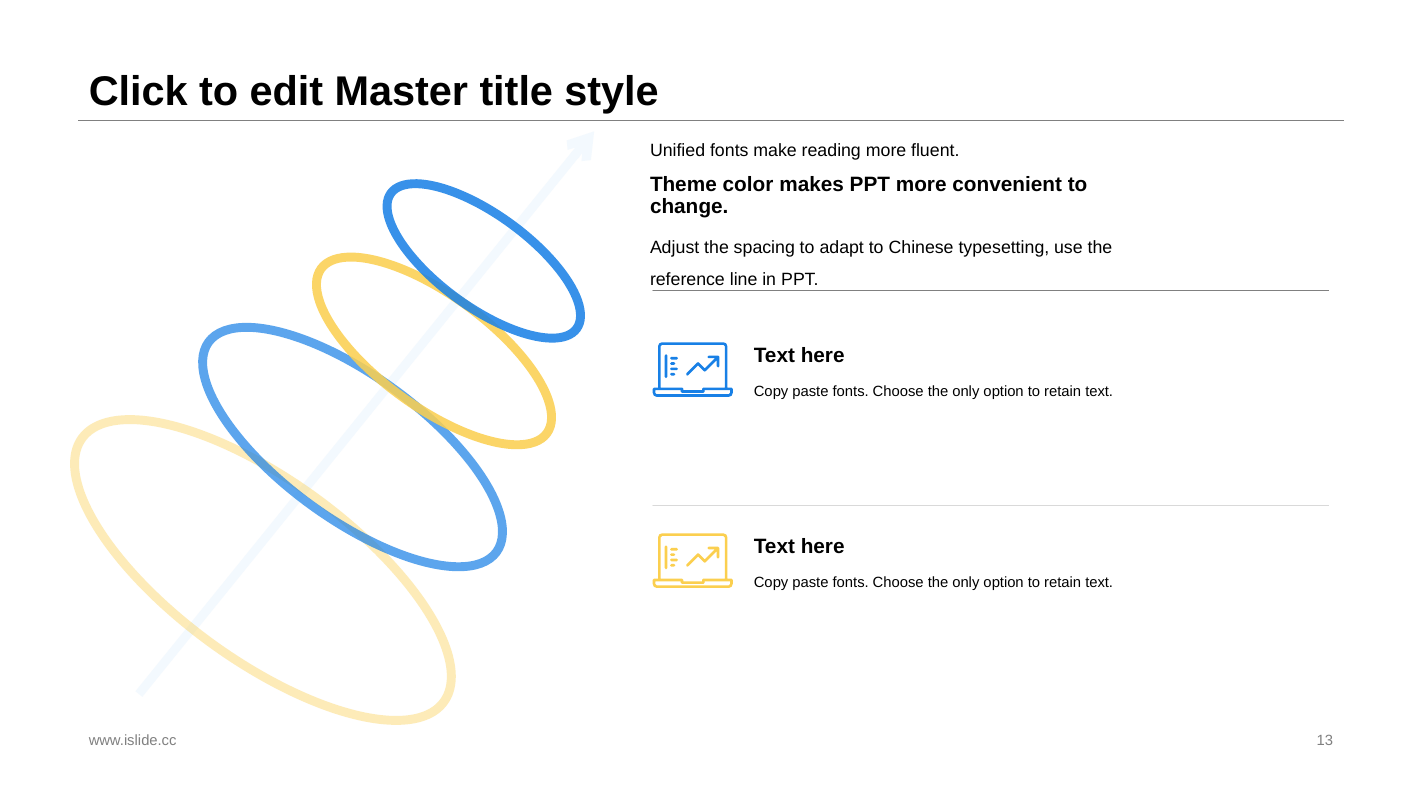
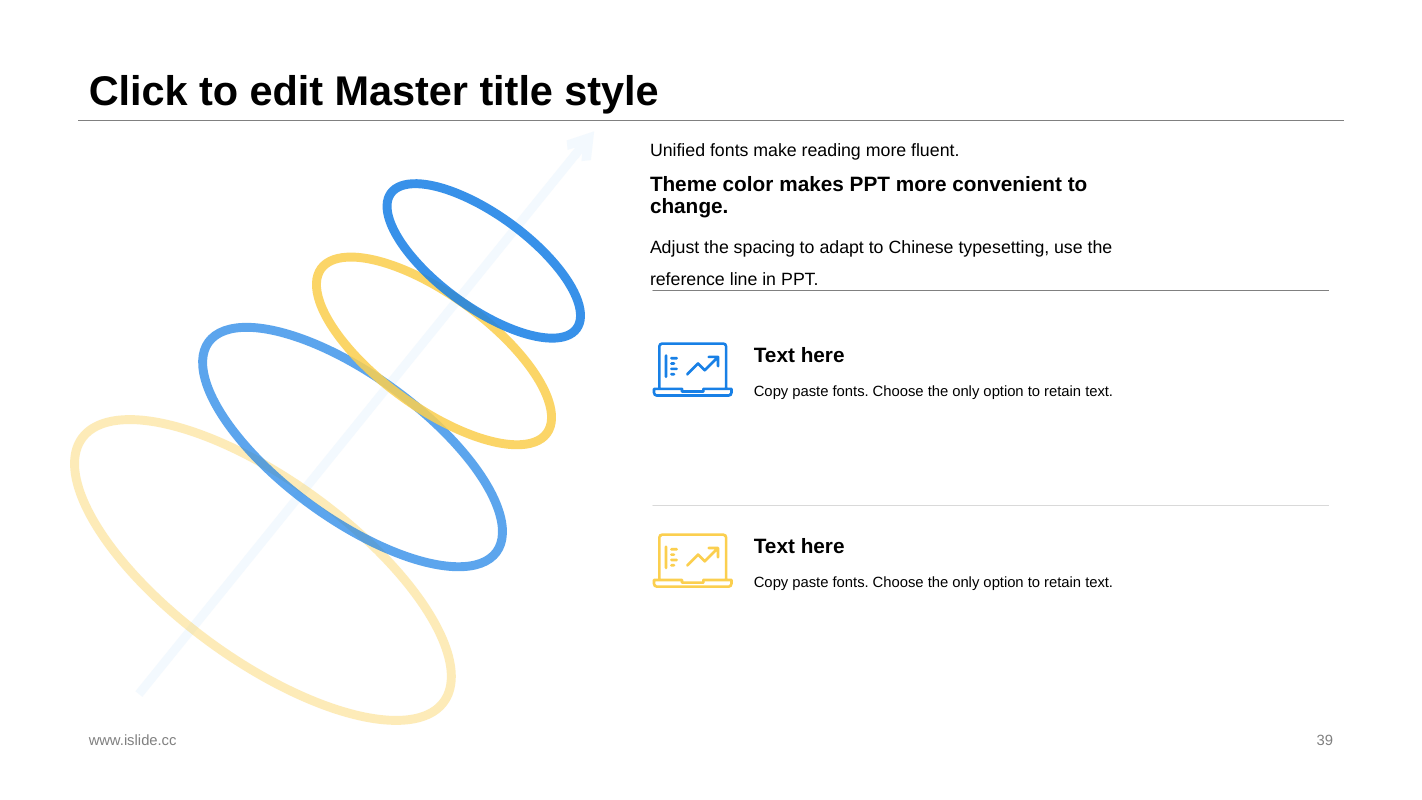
13: 13 -> 39
